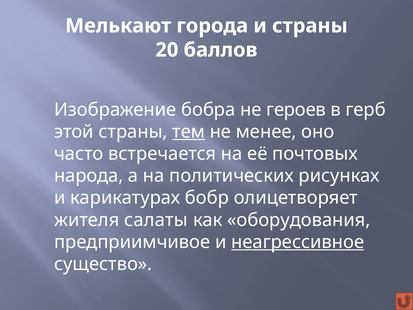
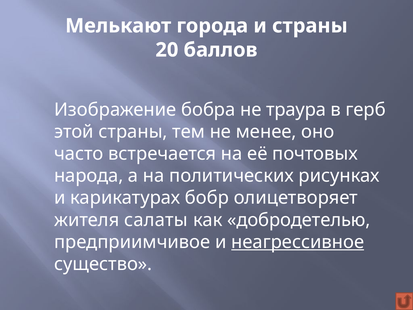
героев: героев -> траура
тем underline: present -> none
оборудования: оборудования -> добродетелью
